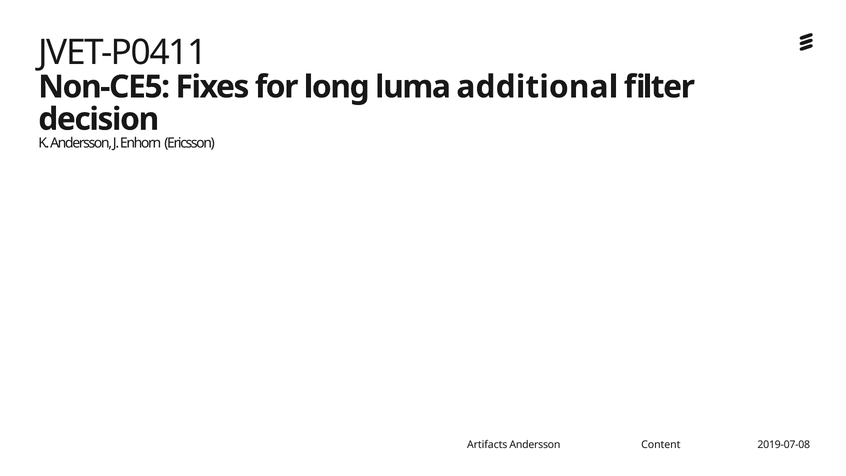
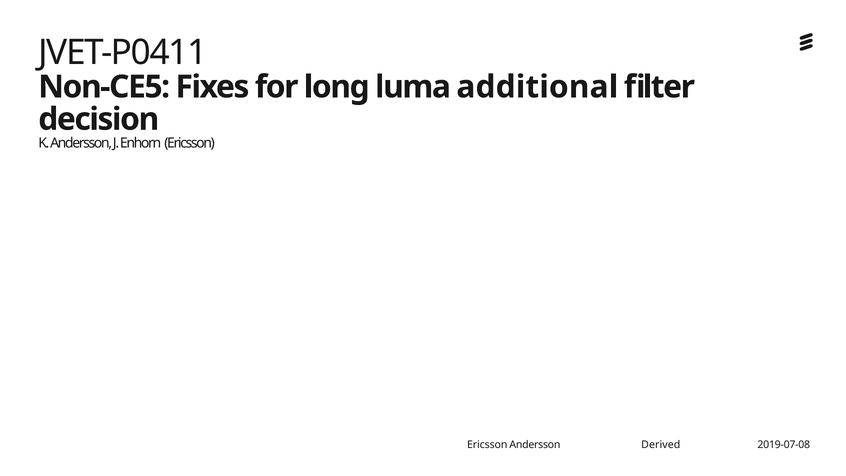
Artifacts at (487, 445): Artifacts -> Ericsson
Content: Content -> Derived
